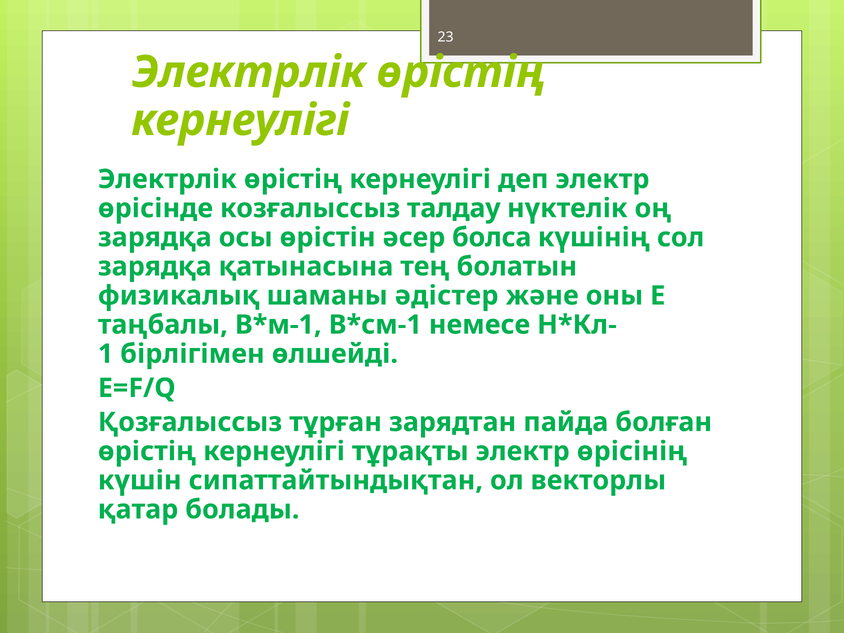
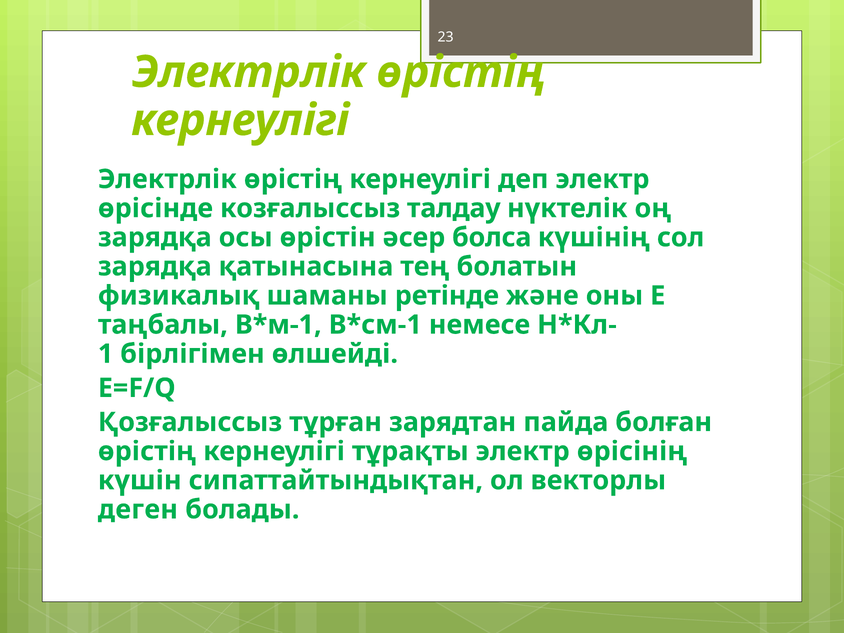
әдістер: әдістер -> ретінде
қатар: қатар -> деген
